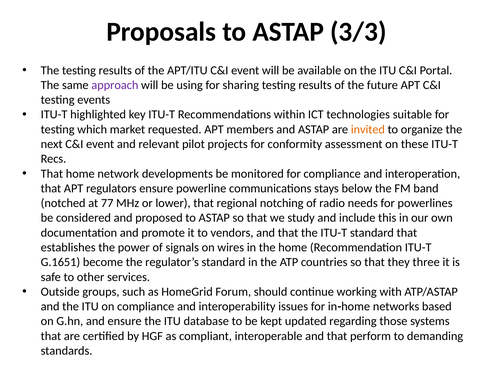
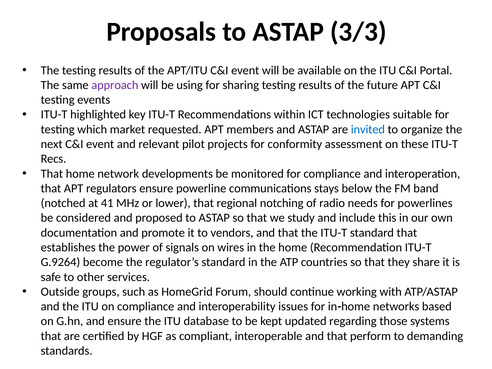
invited colour: orange -> blue
77: 77 -> 41
G.1651: G.1651 -> G.9264
three: three -> share
